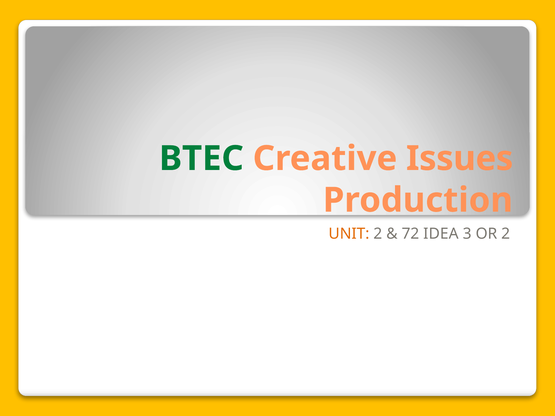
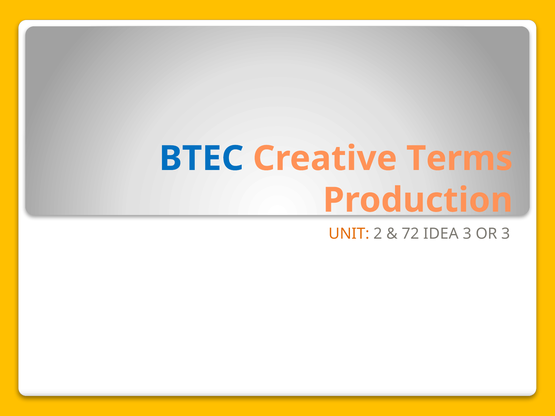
BTEC colour: green -> blue
Issues: Issues -> Terms
OR 2: 2 -> 3
